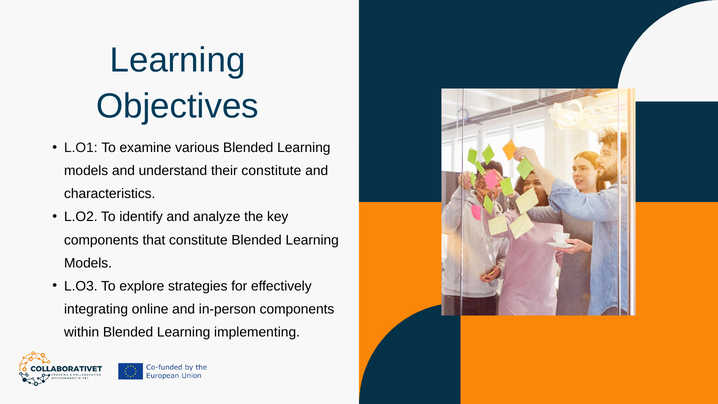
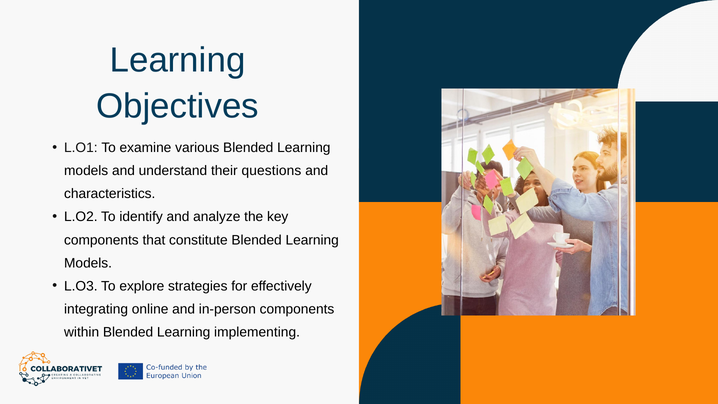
their constitute: constitute -> questions
